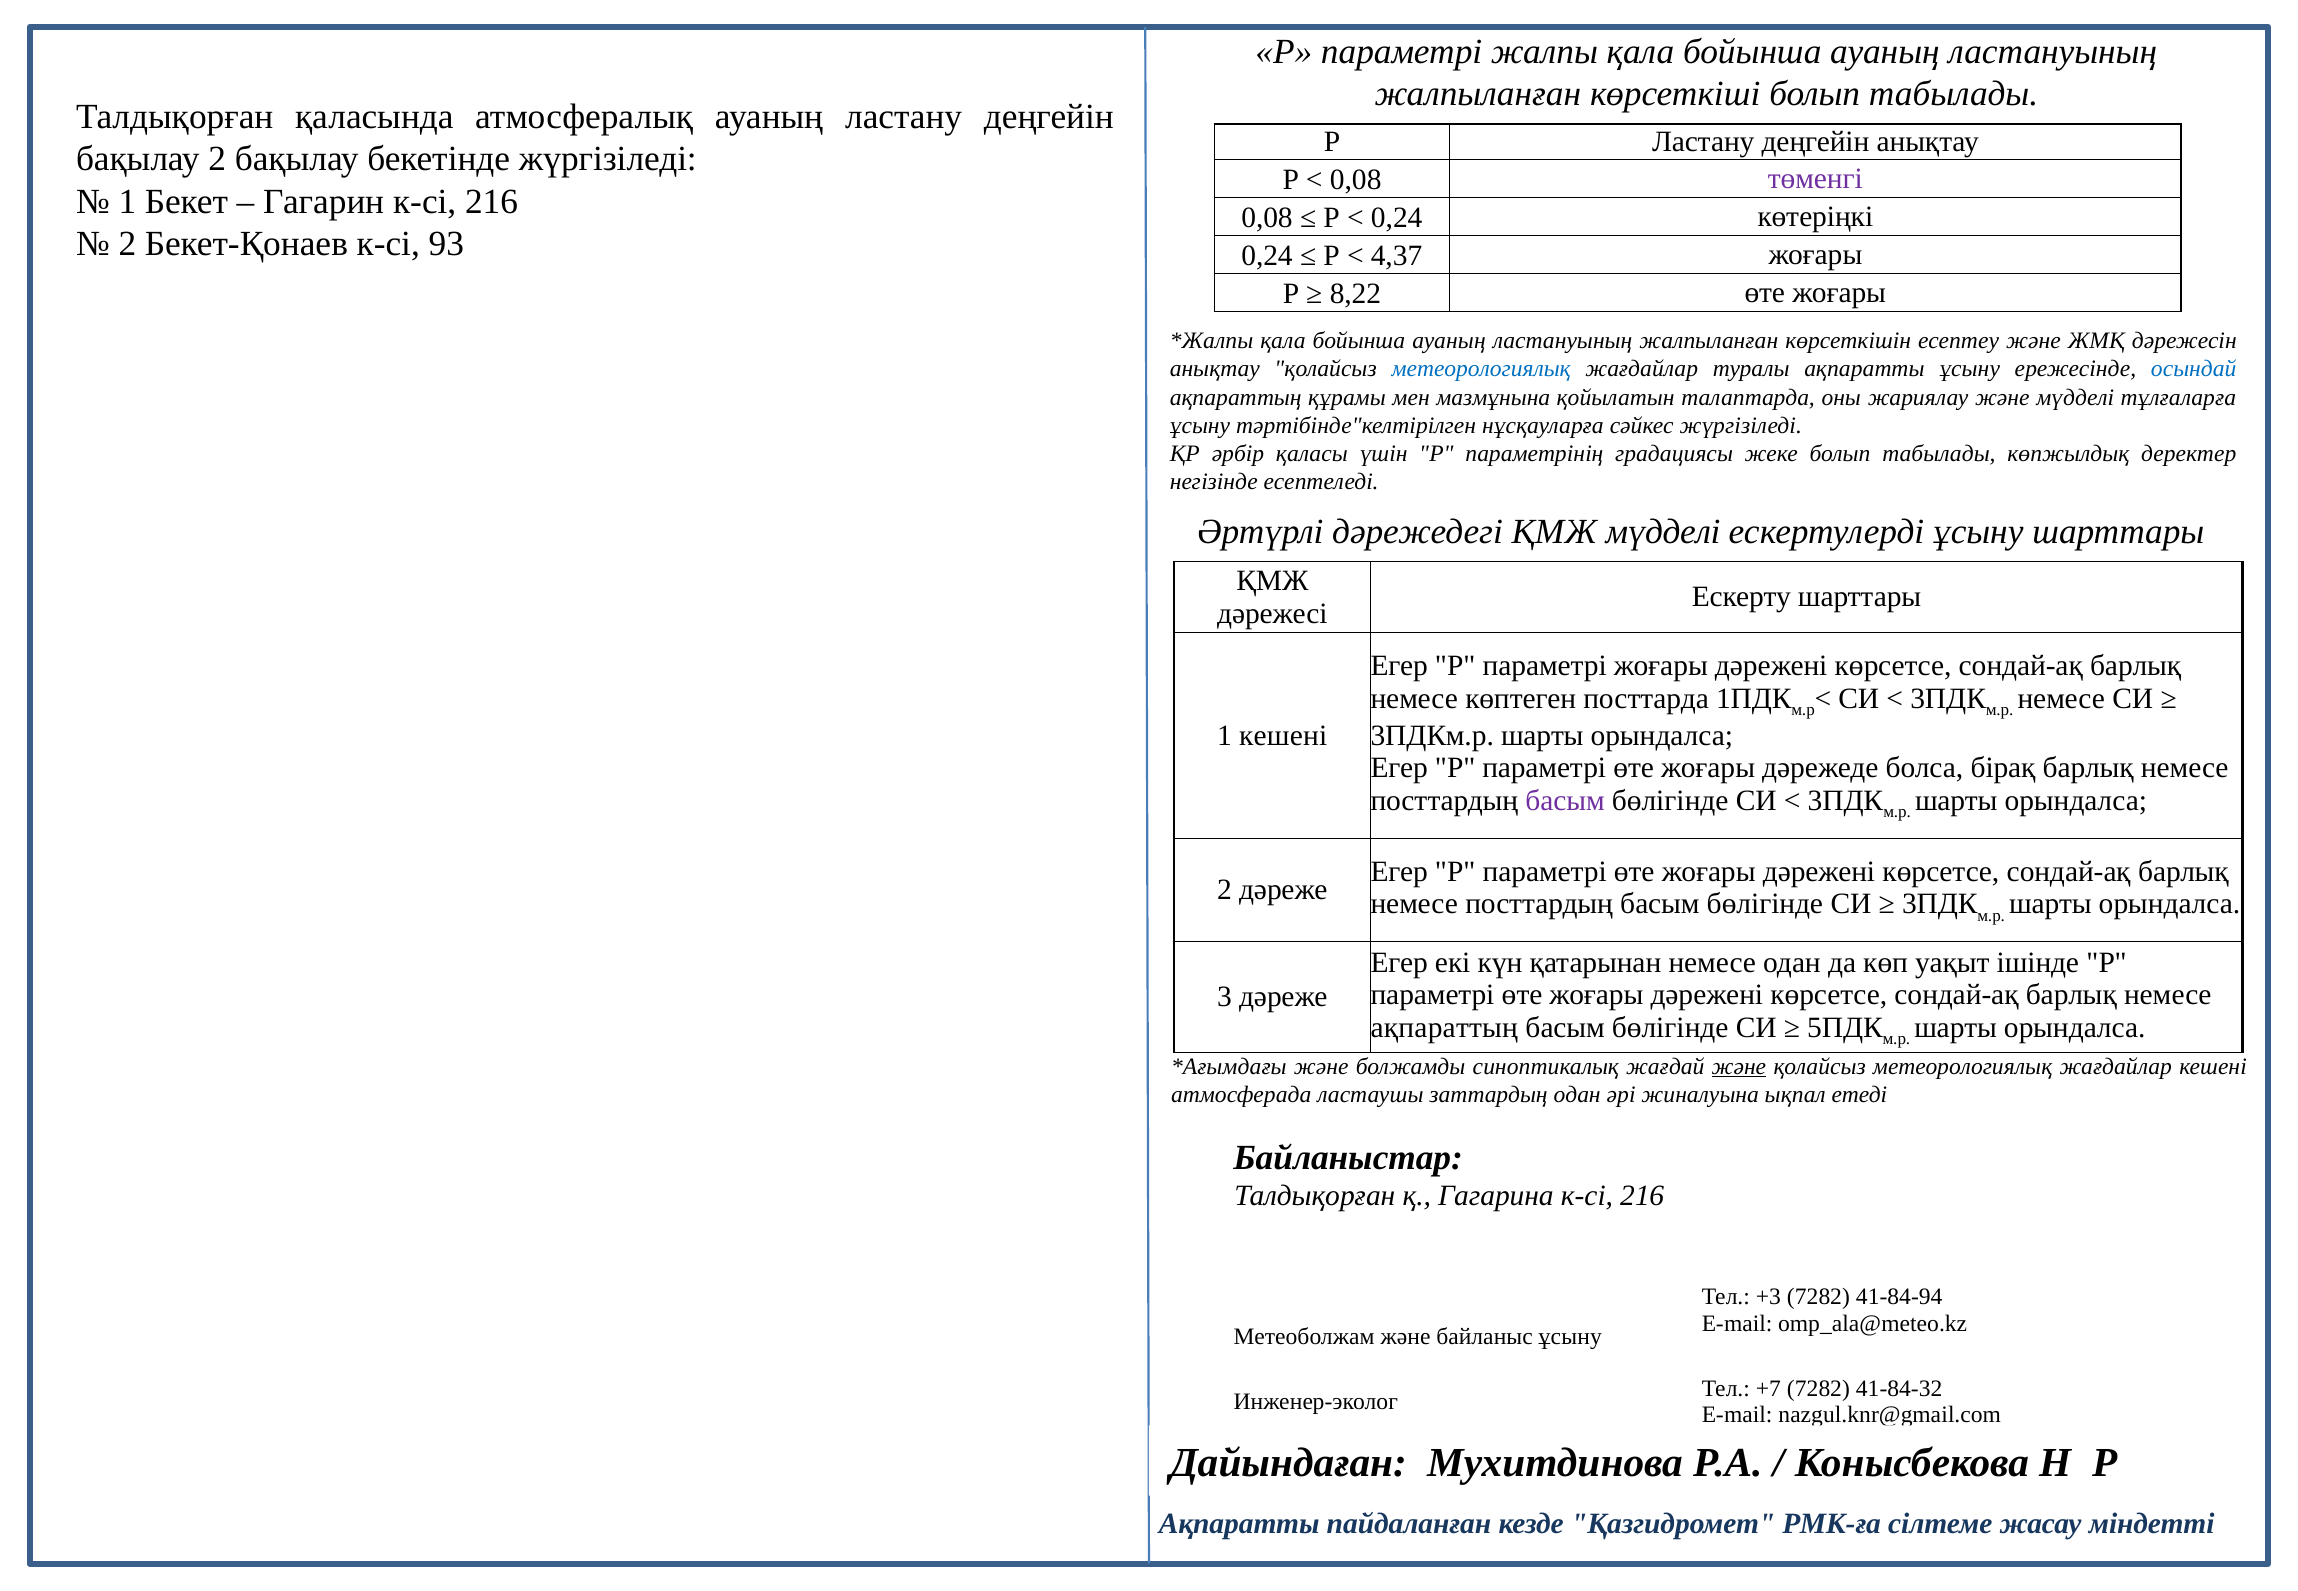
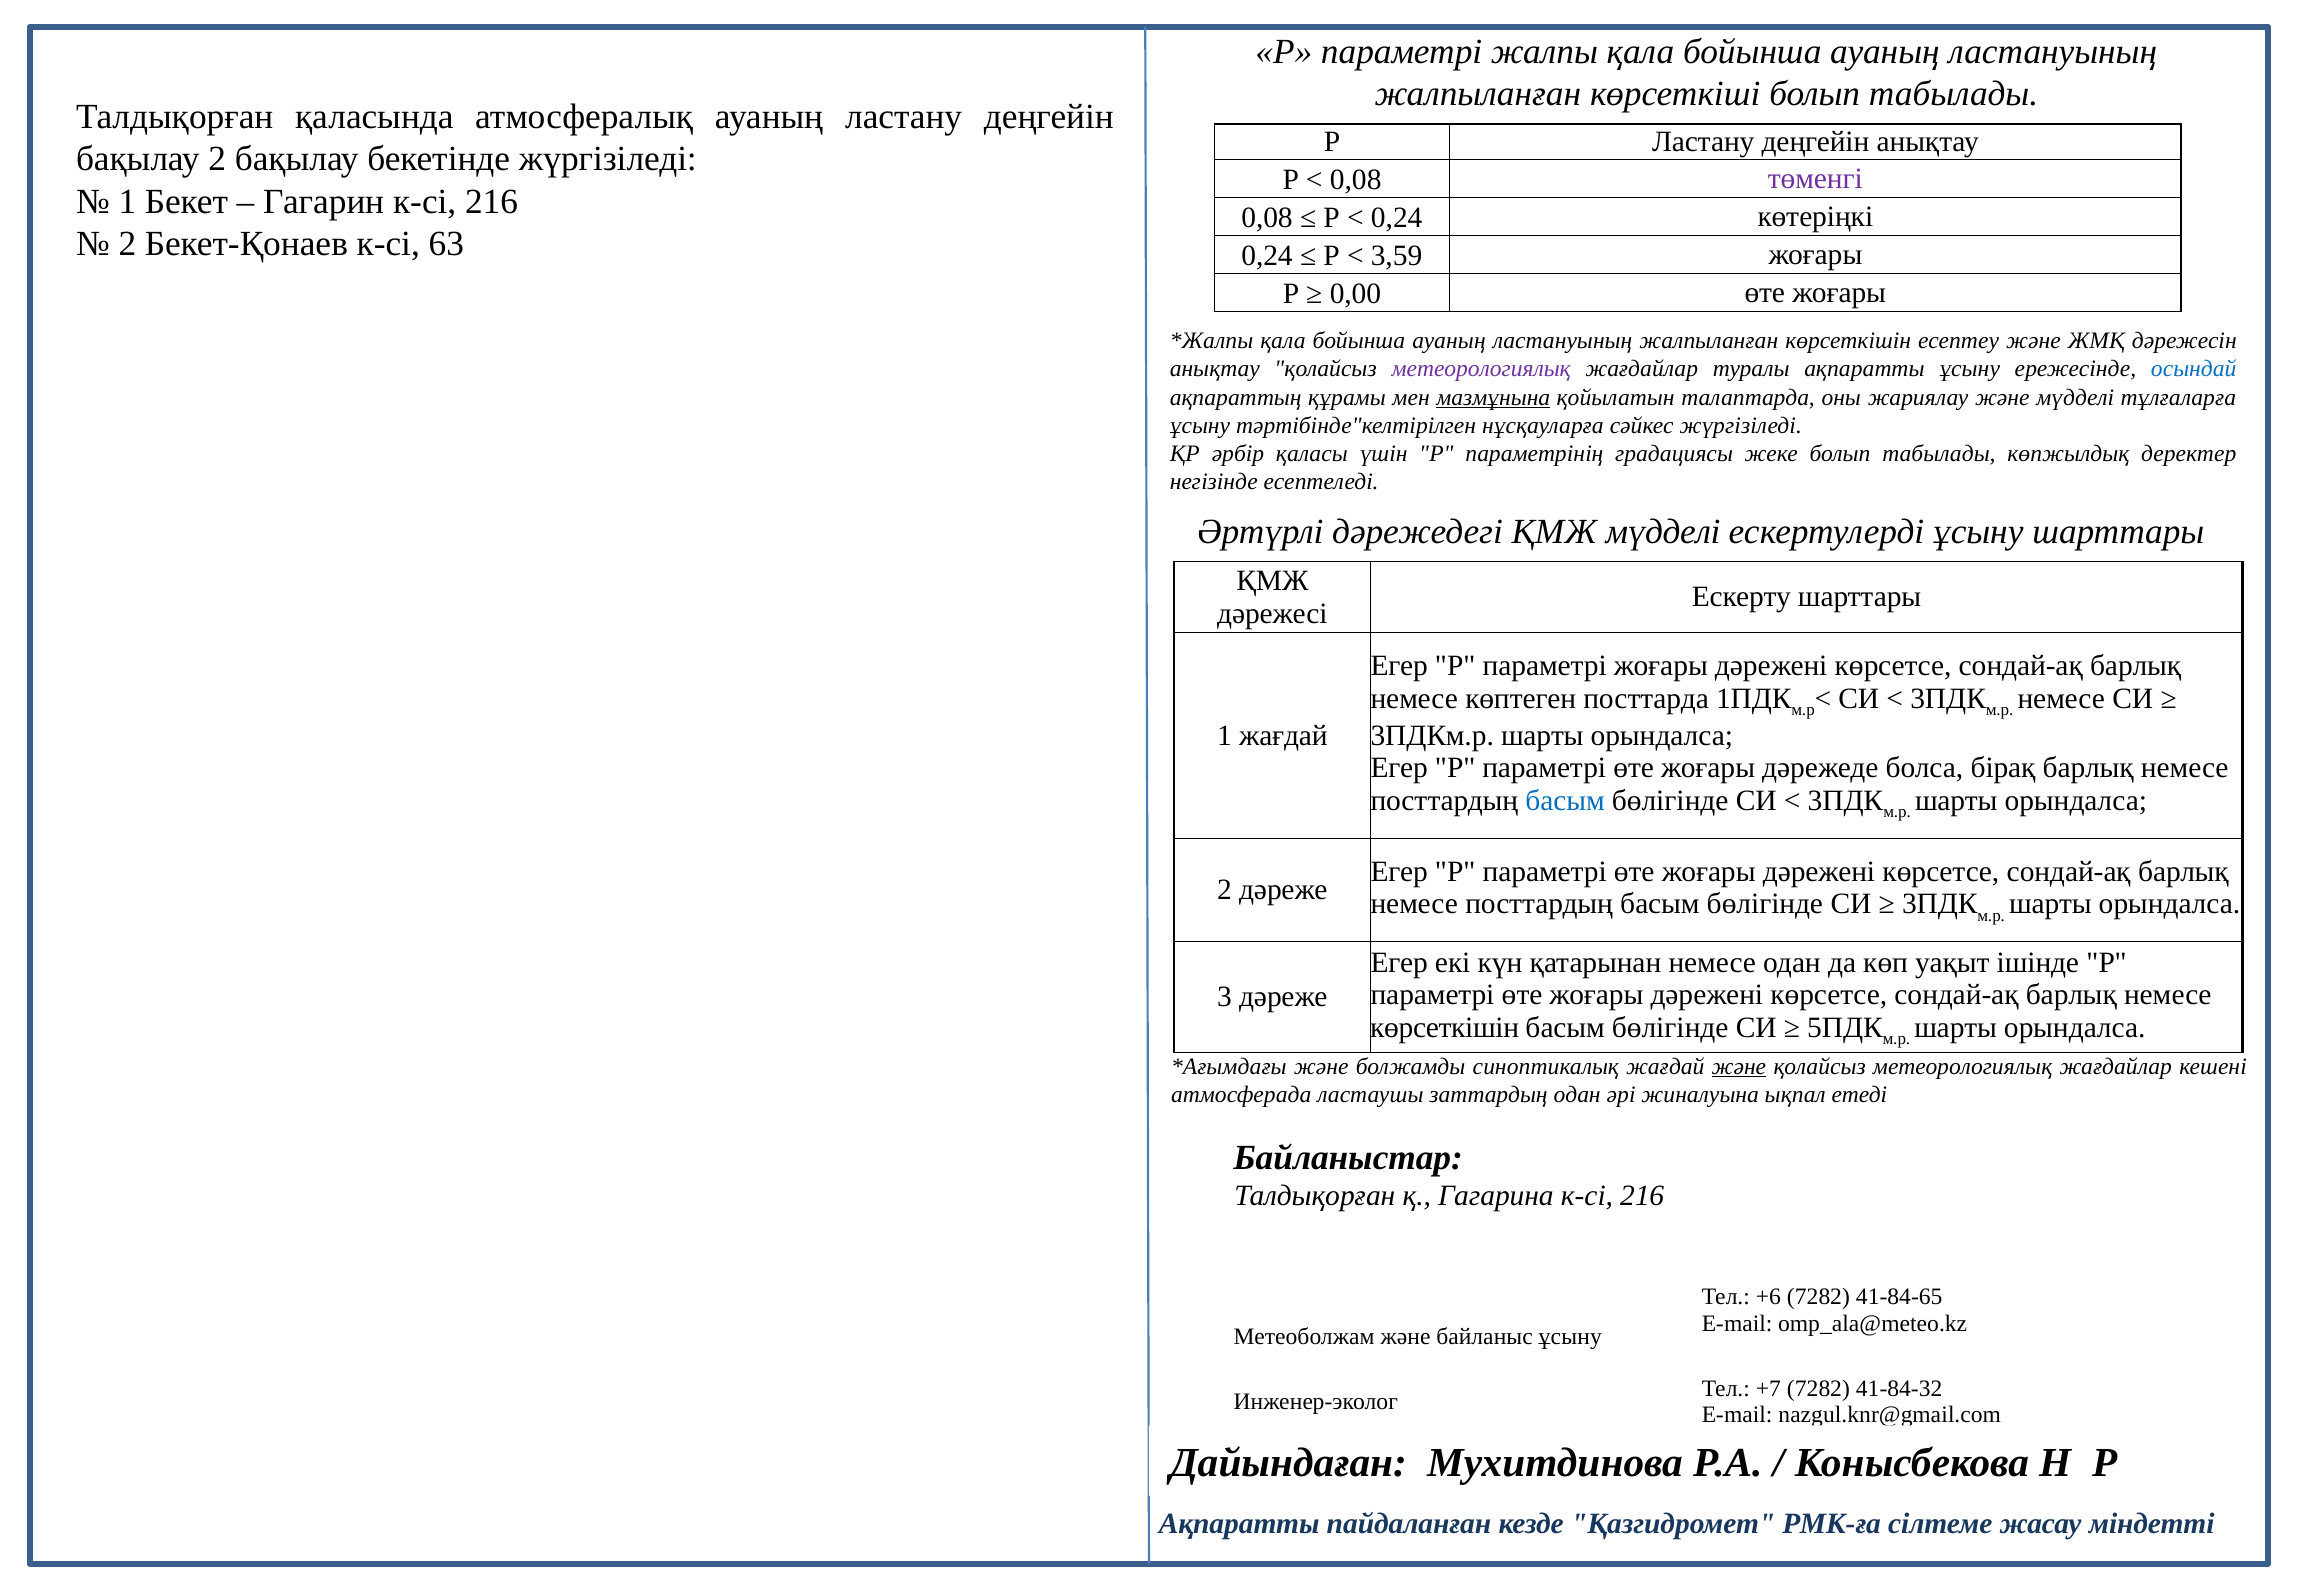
93: 93 -> 63
4,37: 4,37 -> 3,59
8,22: 8,22 -> 0,00
метеорологиялық at (1481, 369) colour: blue -> purple
мазмұнына underline: none -> present
1 кешені: кешені -> жағдай
басым at (1565, 801) colour: purple -> blue
ақпараттың at (1444, 1027): ақпараттың -> көрсеткішін
+3: +3 -> +6
41-84-94: 41-84-94 -> 41-84-65
